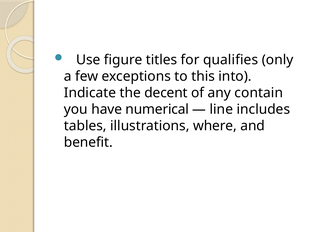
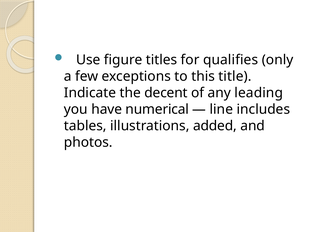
into: into -> title
contain: contain -> leading
where: where -> added
benefit: benefit -> photos
